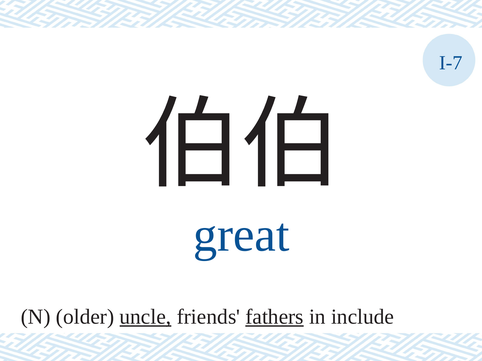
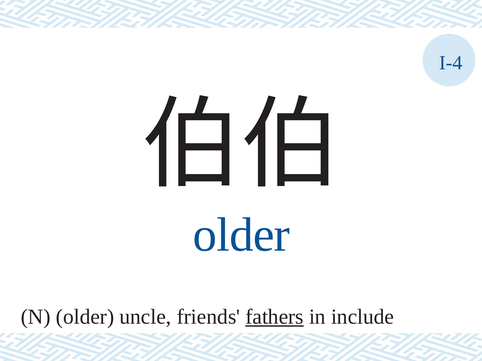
I-7: I-7 -> I-4
great at (241, 235): great -> older
uncle underline: present -> none
